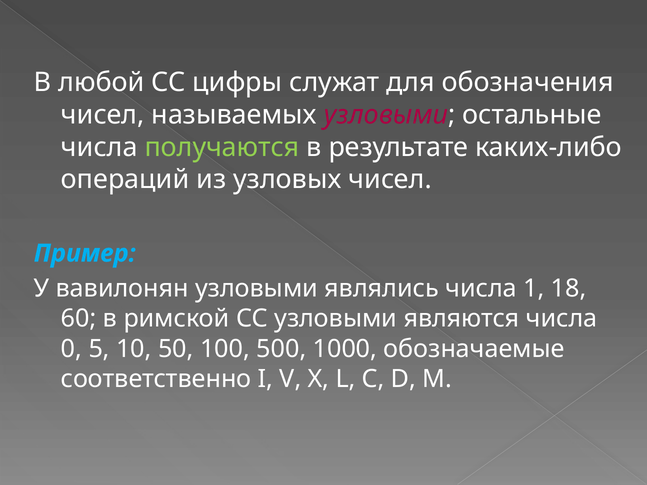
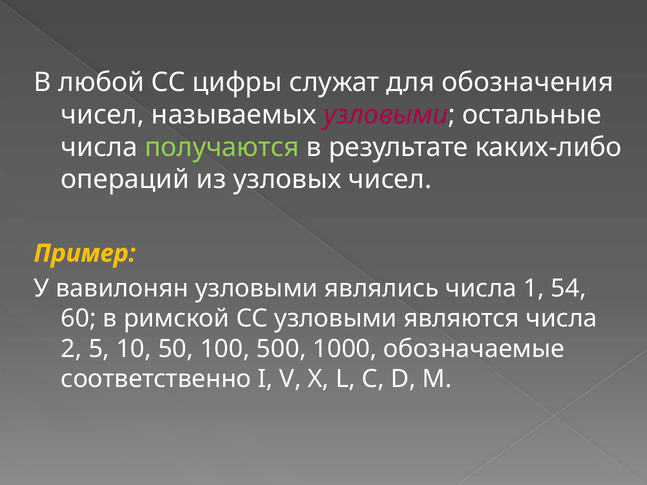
Пример colour: light blue -> yellow
18: 18 -> 54
0: 0 -> 2
